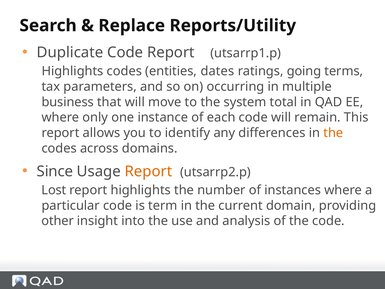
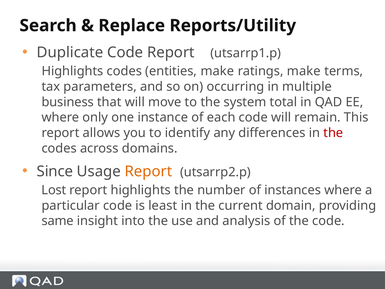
entities dates: dates -> make
ratings going: going -> make
the at (333, 133) colour: orange -> red
term: term -> least
other: other -> same
